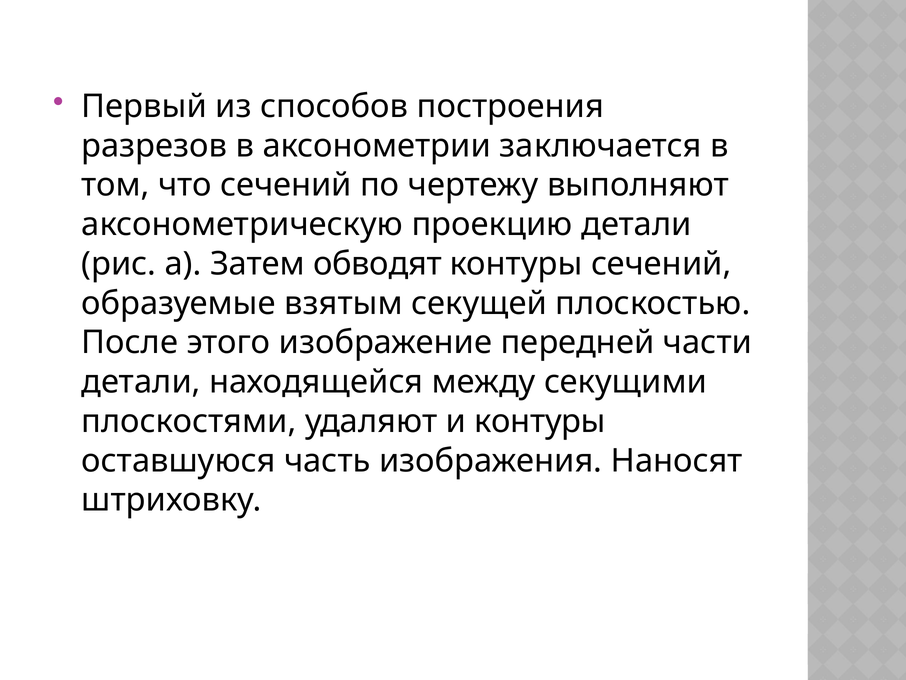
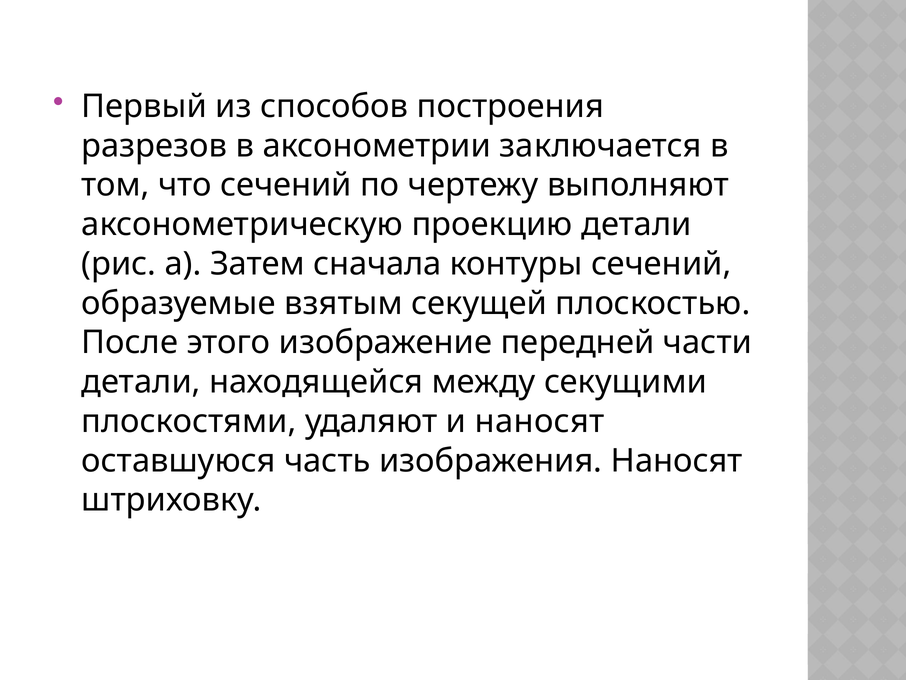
обводят: обводят -> сначала
и контуры: контуры -> наносят
